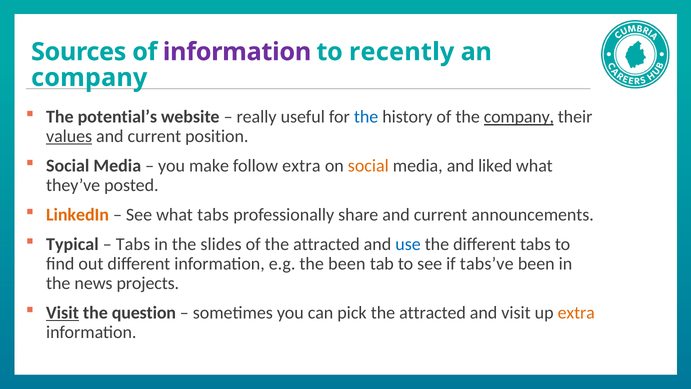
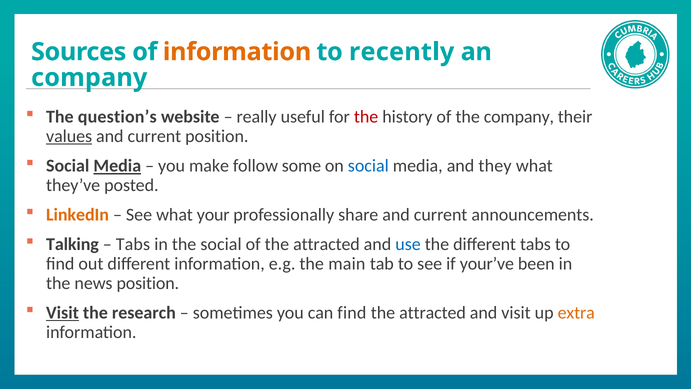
information at (237, 52) colour: purple -> orange
potential’s: potential’s -> question’s
the at (366, 117) colour: blue -> red
company at (519, 117) underline: present -> none
Media at (117, 166) underline: none -> present
follow extra: extra -> some
social at (368, 166) colour: orange -> blue
liked: liked -> they
what tabs: tabs -> your
Typical: Typical -> Talking
the slides: slides -> social
the been: been -> main
tabs’ve: tabs’ve -> your’ve
news projects: projects -> position
question: question -> research
can pick: pick -> find
